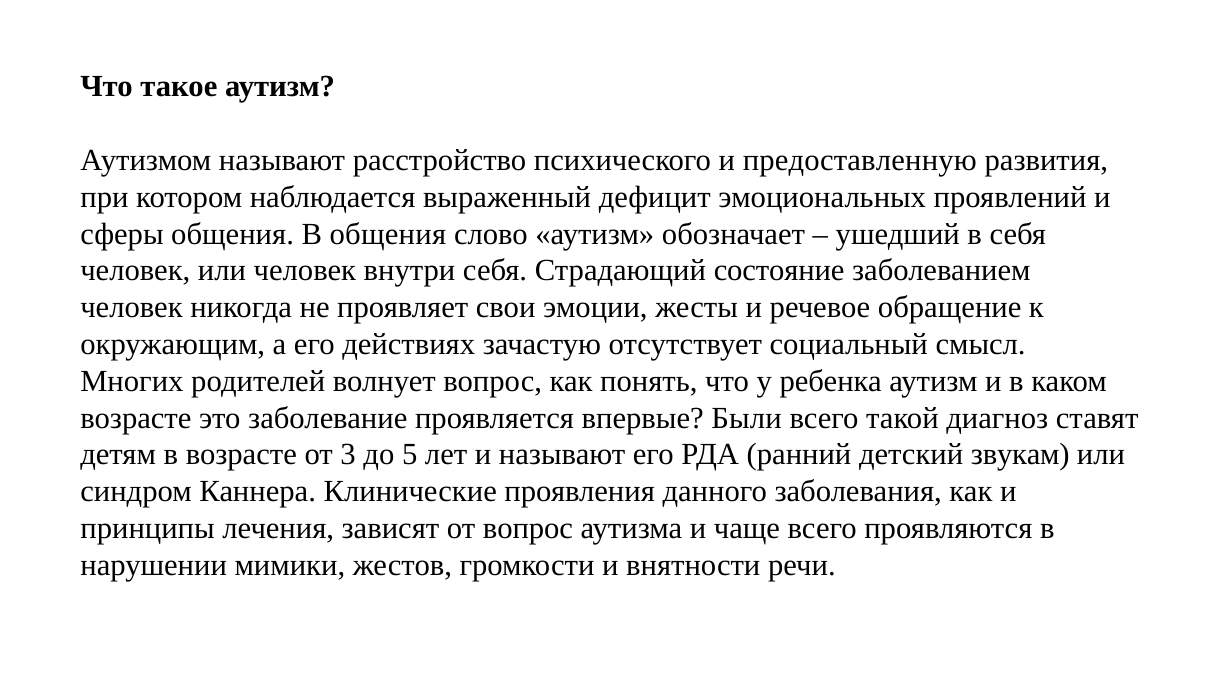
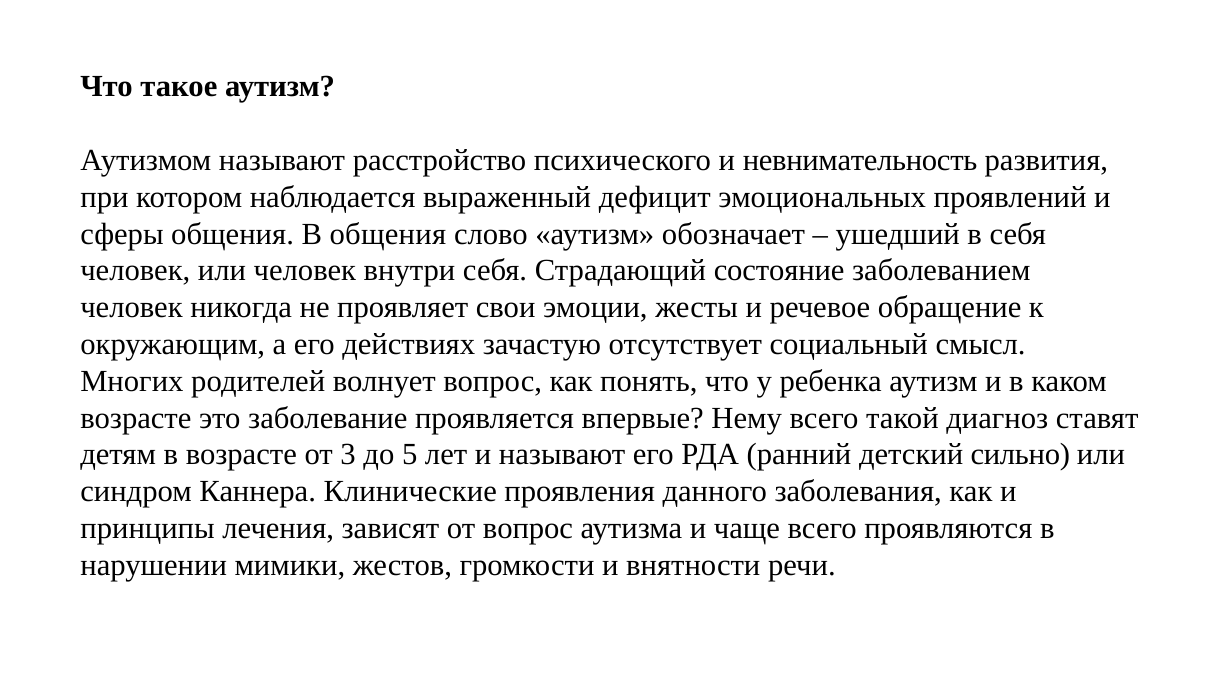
предоставленную: предоставленную -> невнимательность
Были: Были -> Нему
звукам: звукам -> сильно
